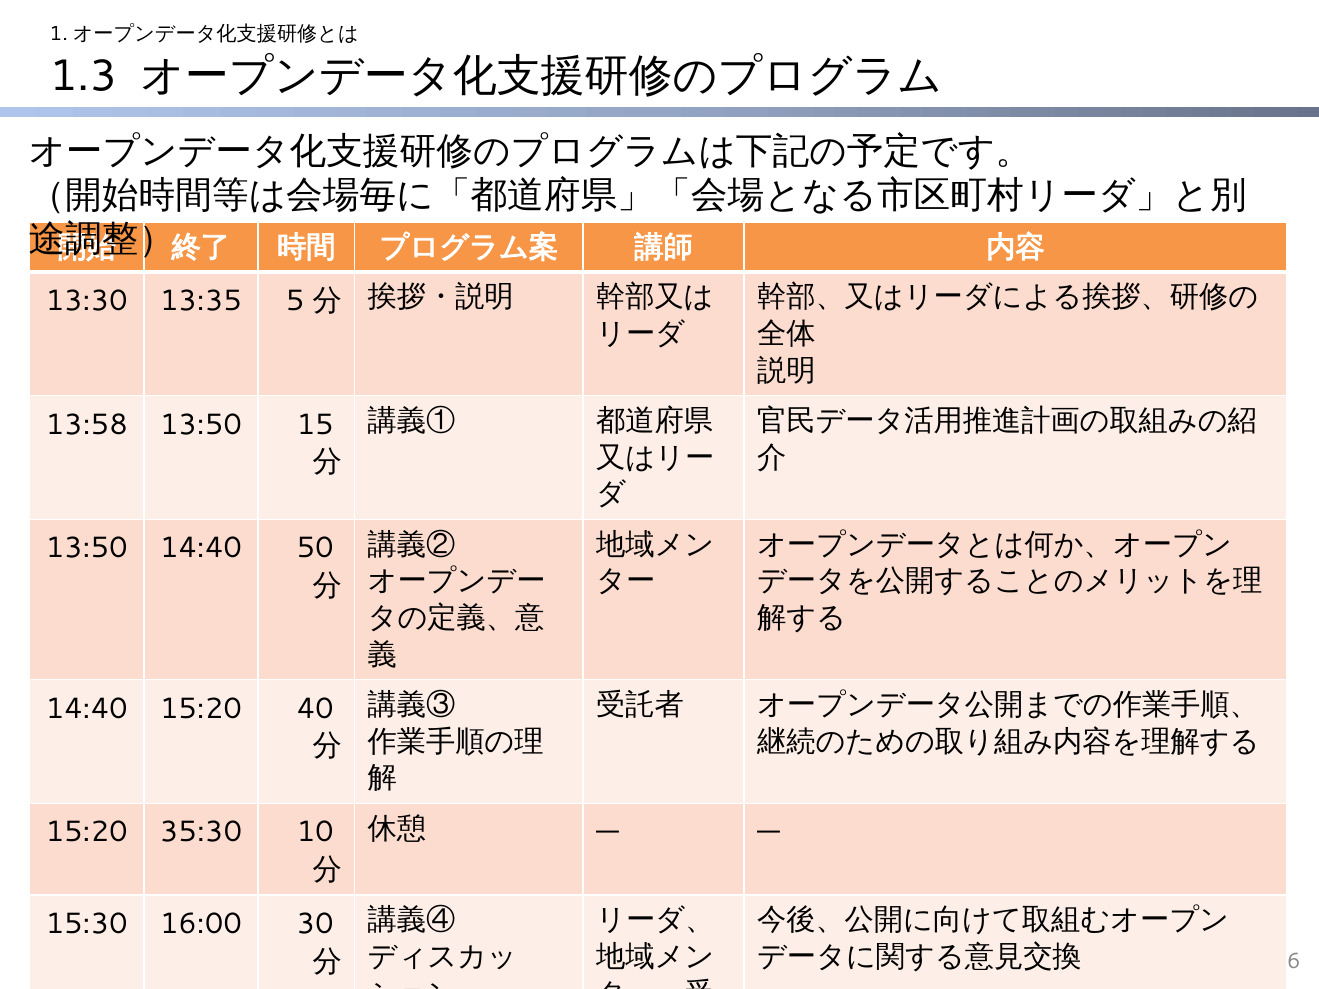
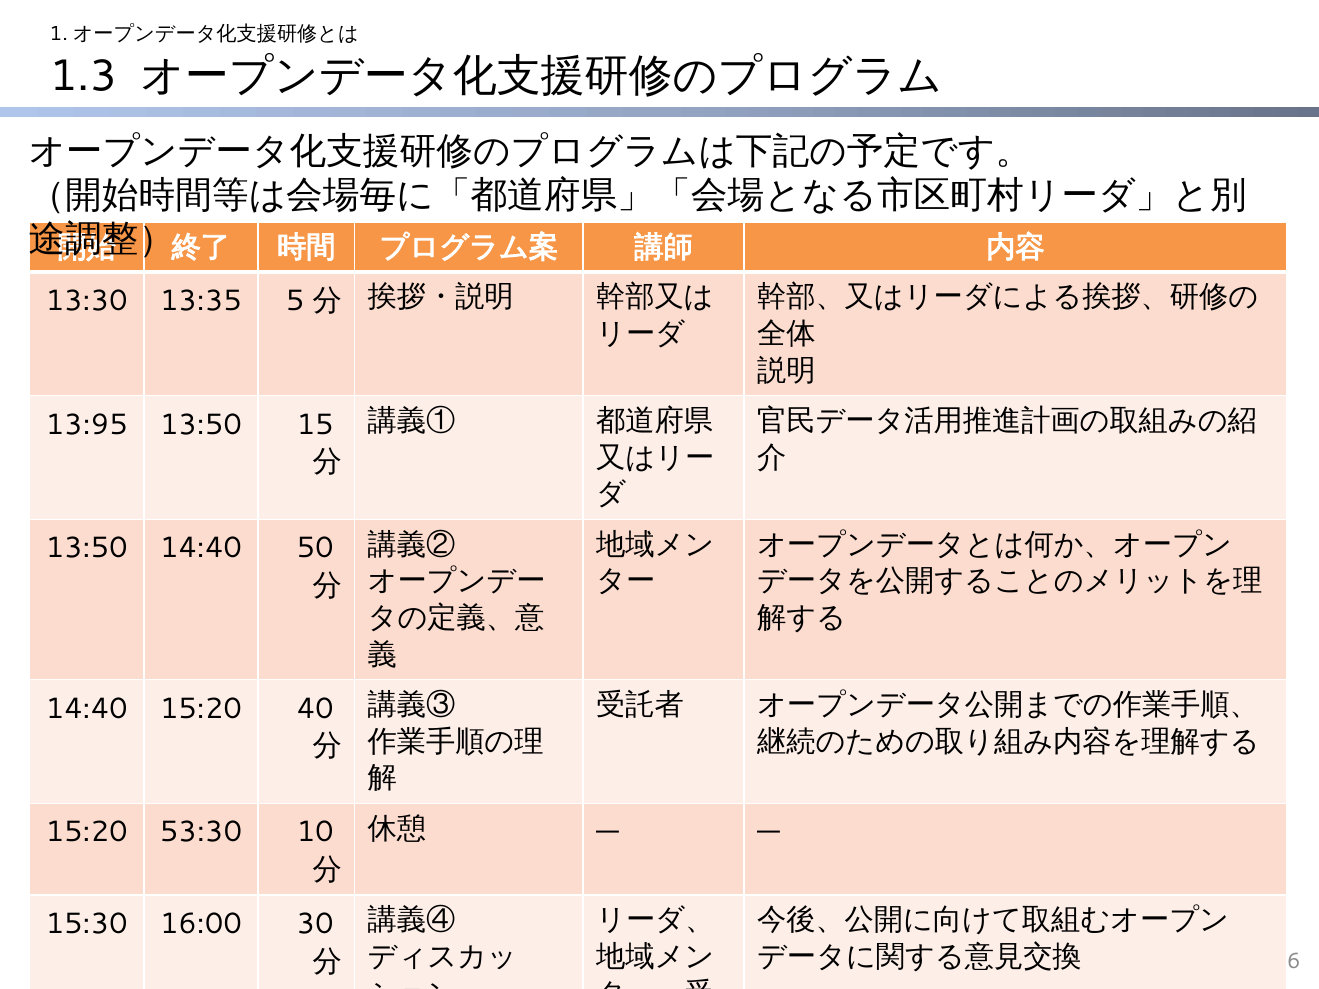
13:58: 13:58 -> 13:95
35:30: 35:30 -> 53:30
